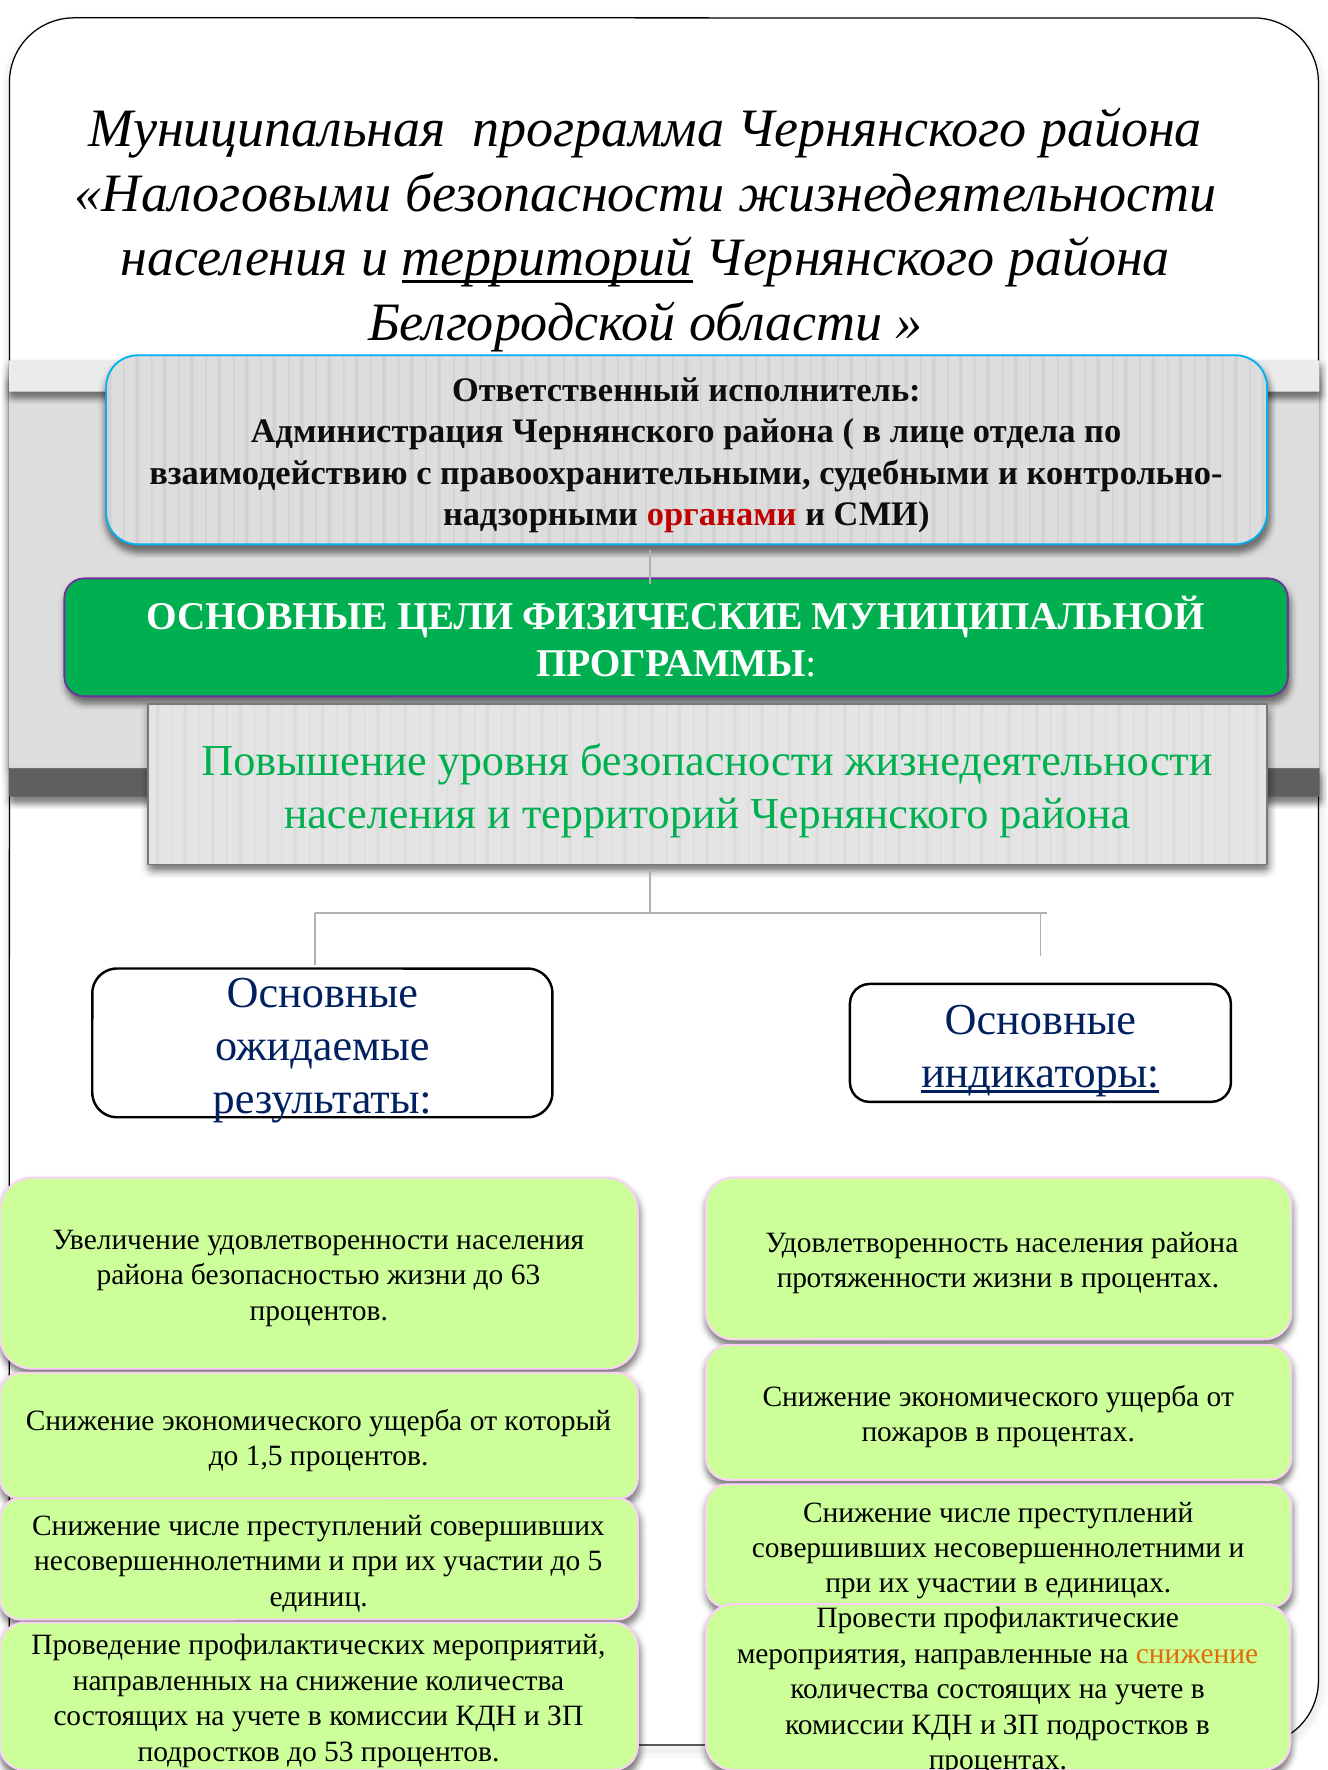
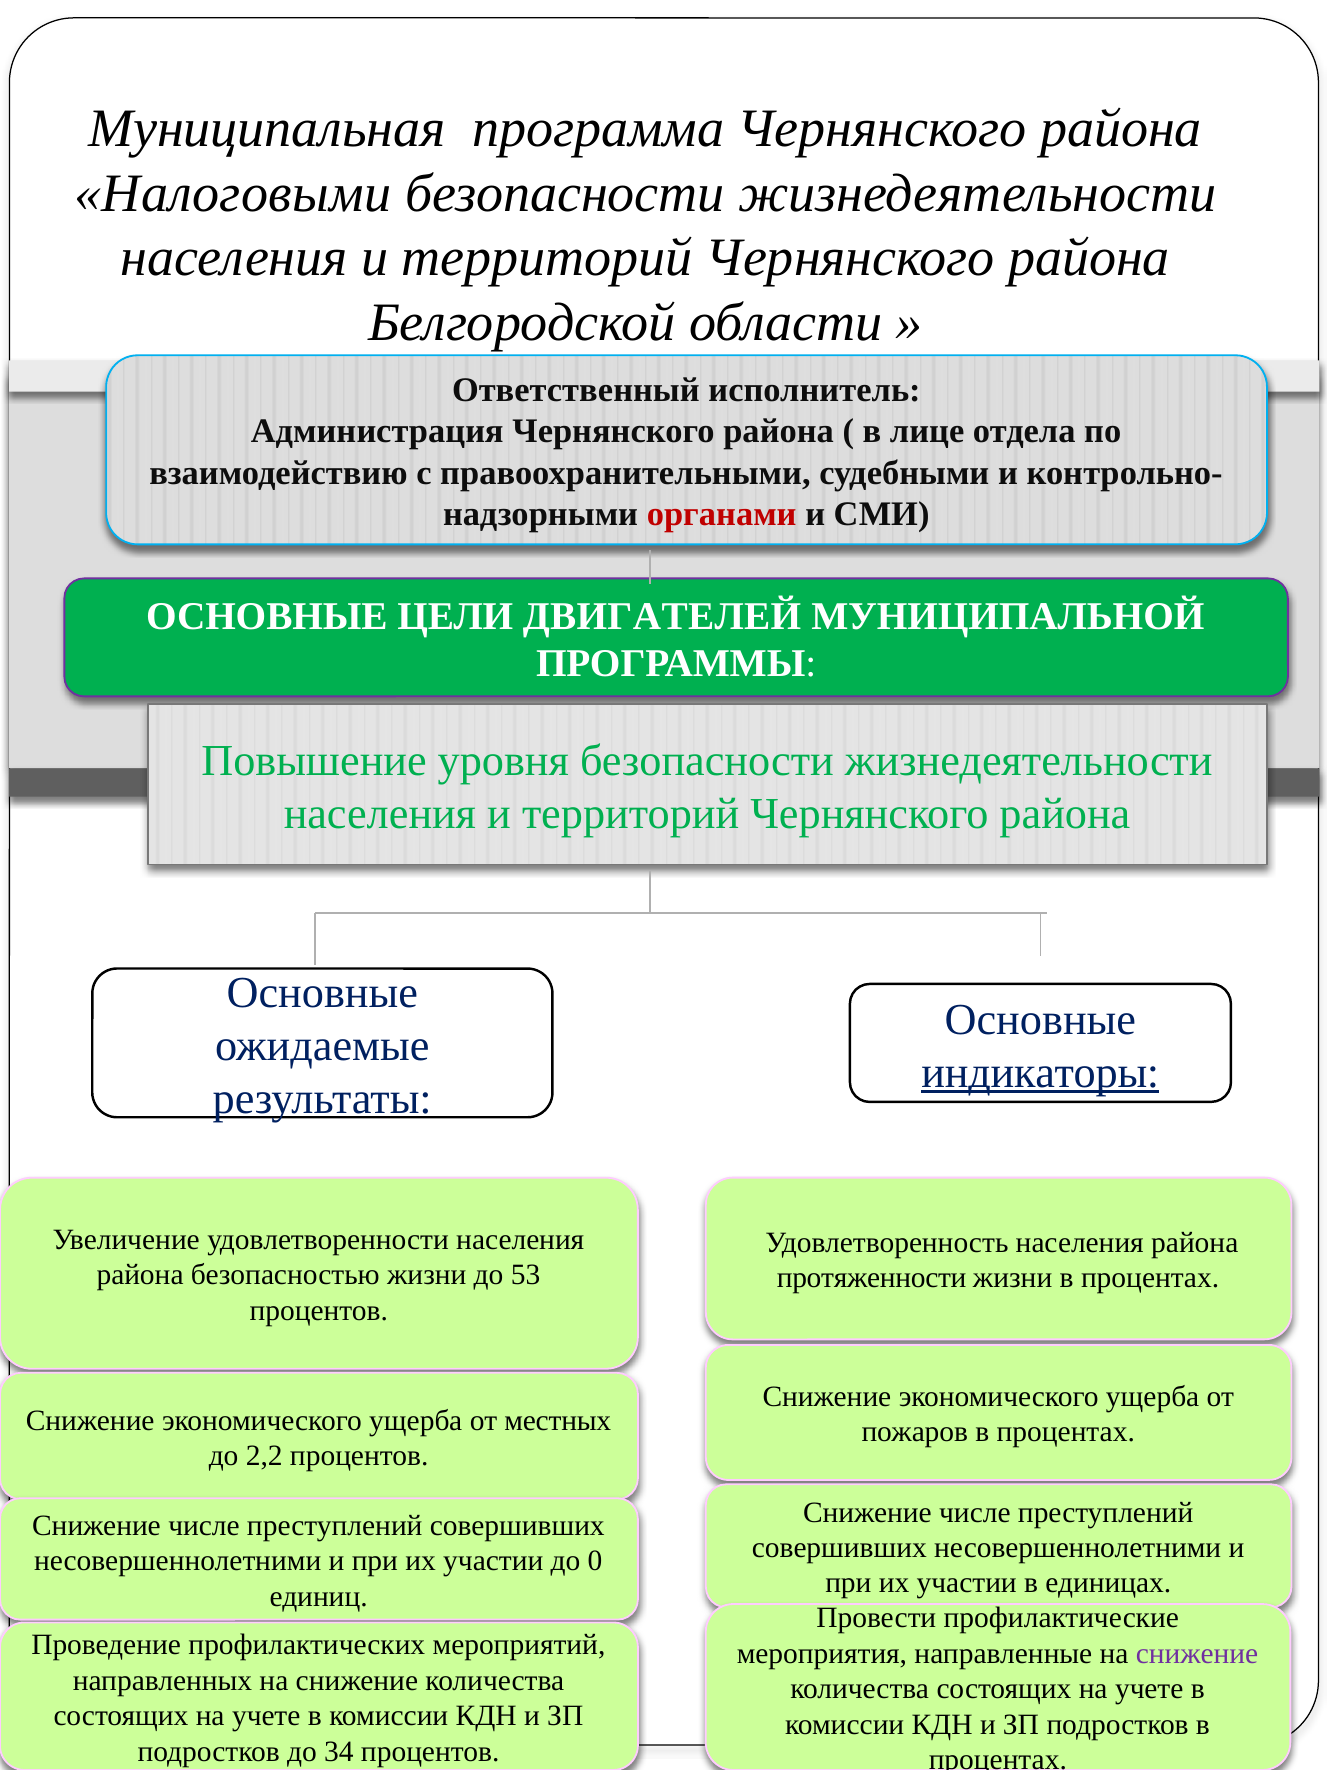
территорий at (547, 258) underline: present -> none
ФИЗИЧЕСКИЕ: ФИЗИЧЕСКИЕ -> ДВИГАТЕЛЕЙ
63: 63 -> 53
который: который -> местных
1,5: 1,5 -> 2,2
5: 5 -> 0
снижение at (1197, 1654) colour: orange -> purple
53: 53 -> 34
